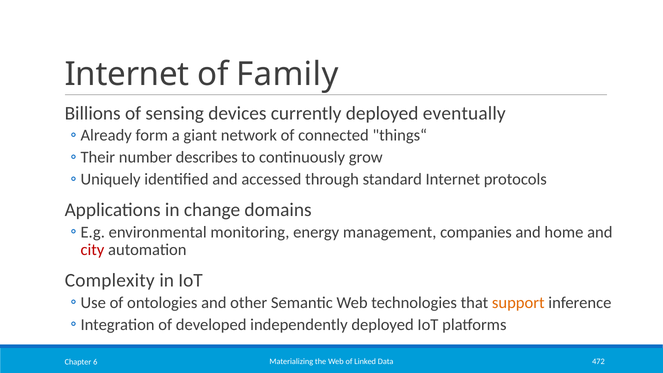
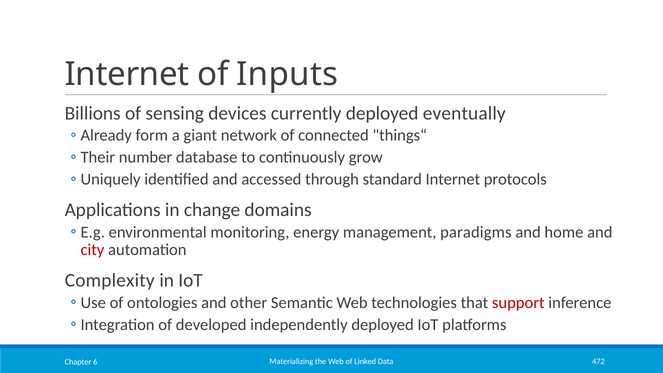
Family: Family -> Inputs
describes: describes -> database
companies: companies -> paradigms
support colour: orange -> red
